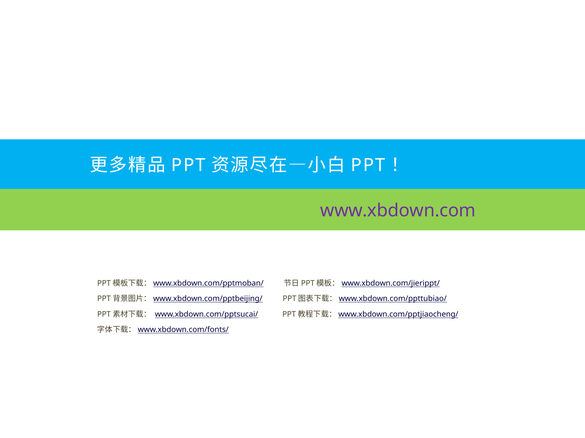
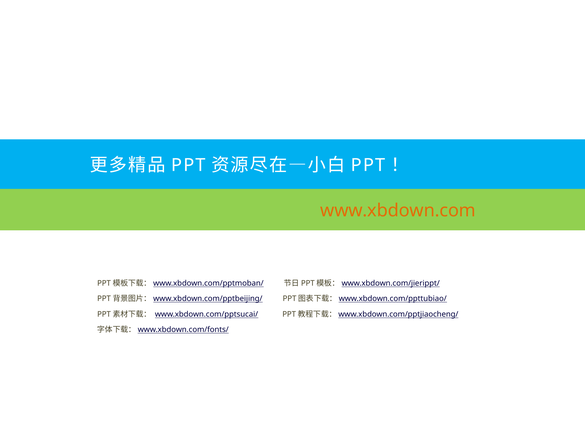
www.xbdown.com colour: purple -> orange
